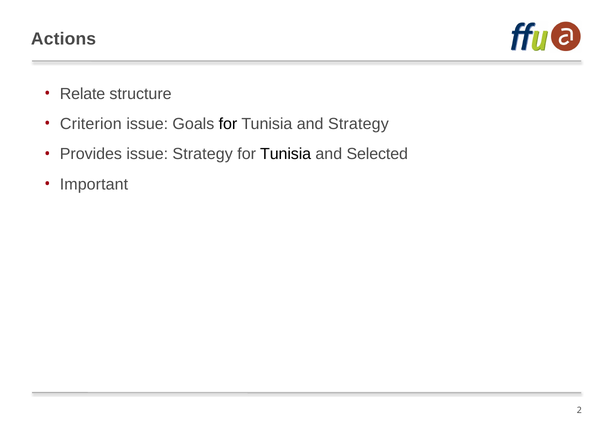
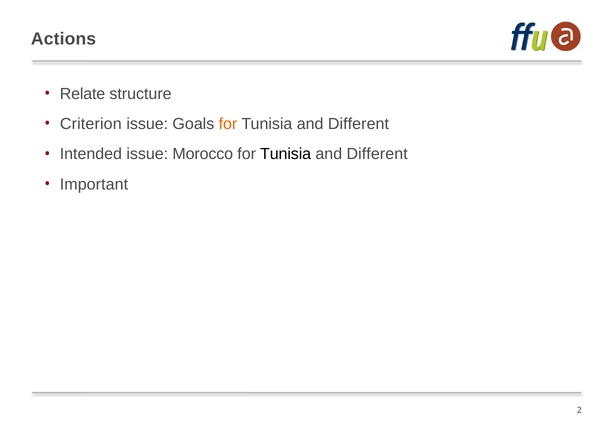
for at (228, 124) colour: black -> orange
Strategy at (358, 124): Strategy -> Different
Provides: Provides -> Intended
issue Strategy: Strategy -> Morocco
Selected at (377, 154): Selected -> Different
